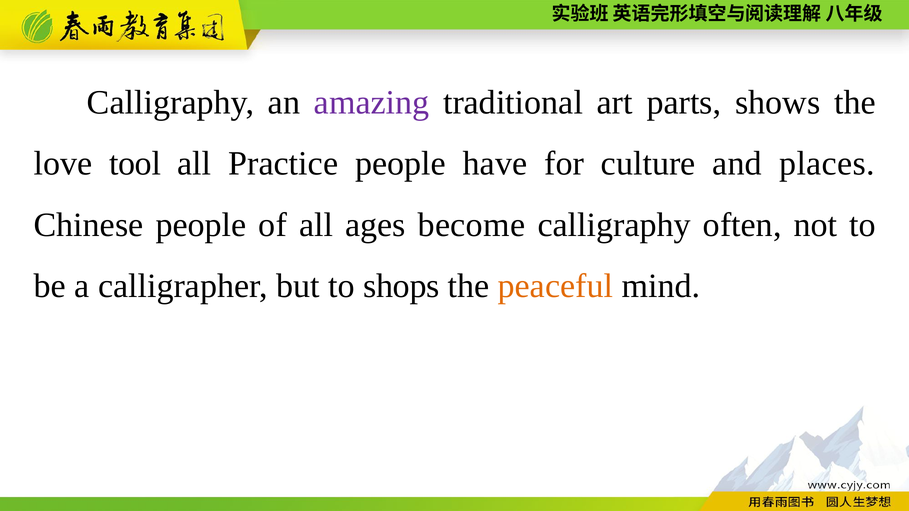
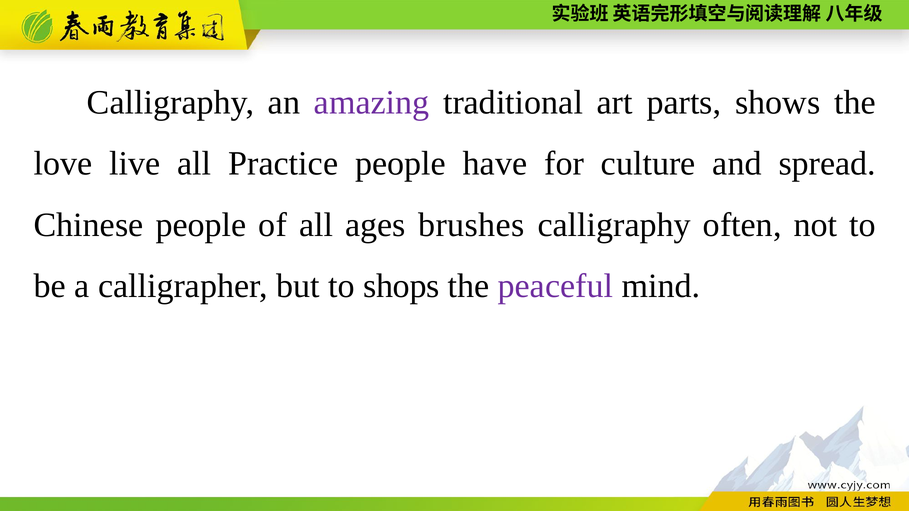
tool: tool -> live
places: places -> spread
become: become -> brushes
peaceful colour: orange -> purple
